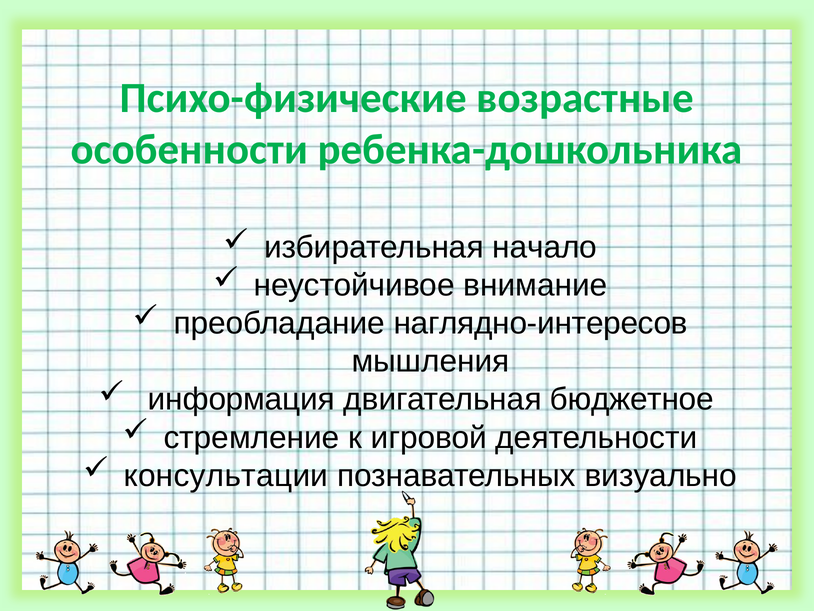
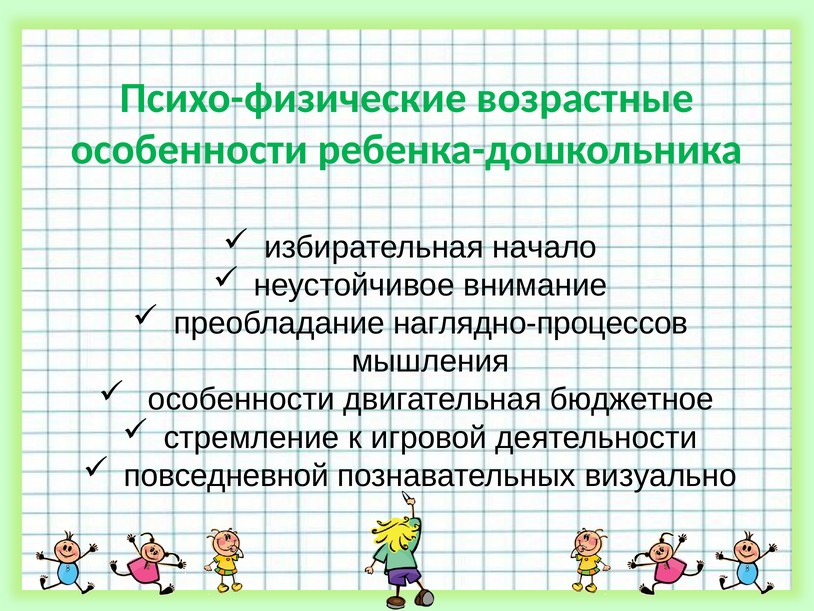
наглядно-интересов: наглядно-интересов -> наглядно-процессов
информация at (241, 399): информация -> особенности
консультации: консультации -> повседневной
